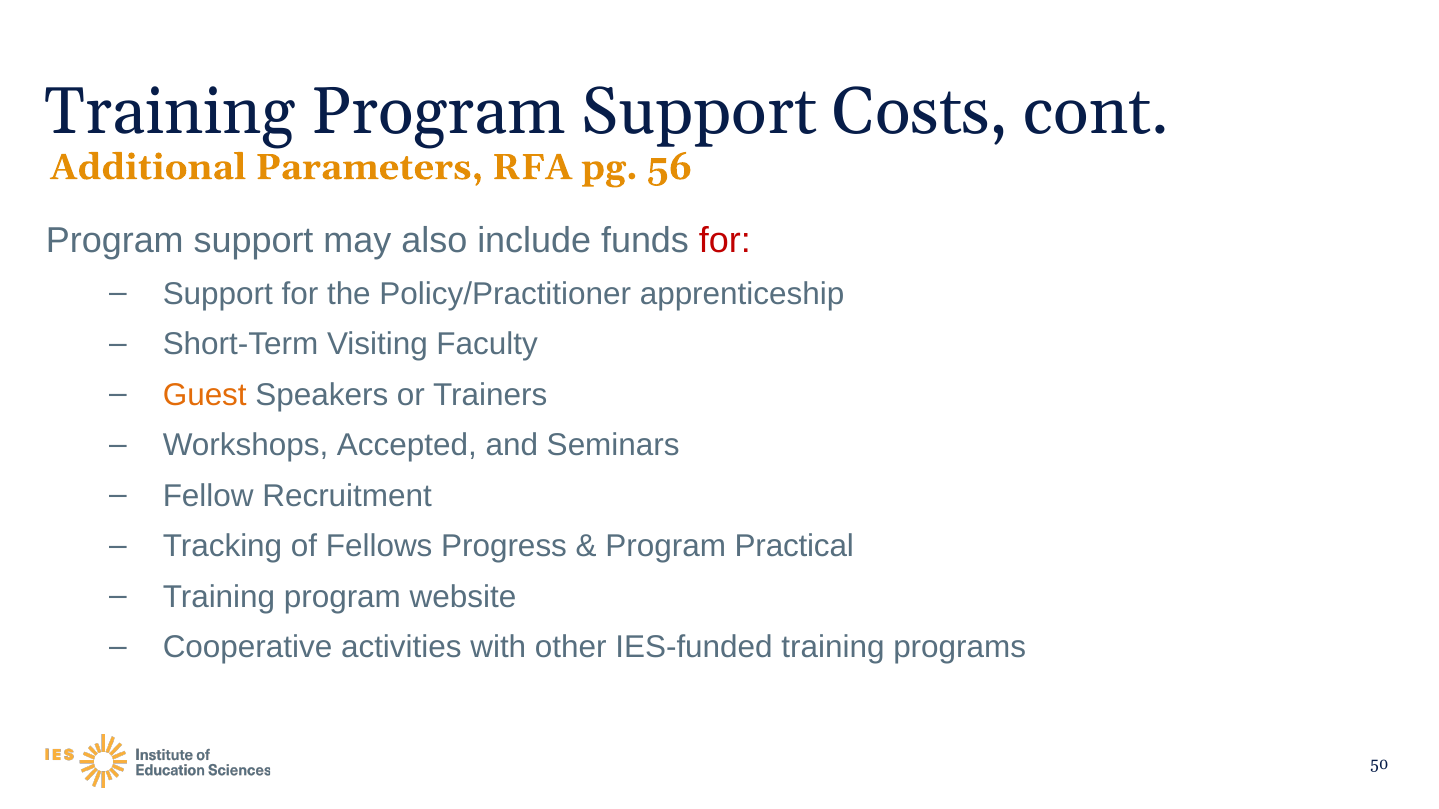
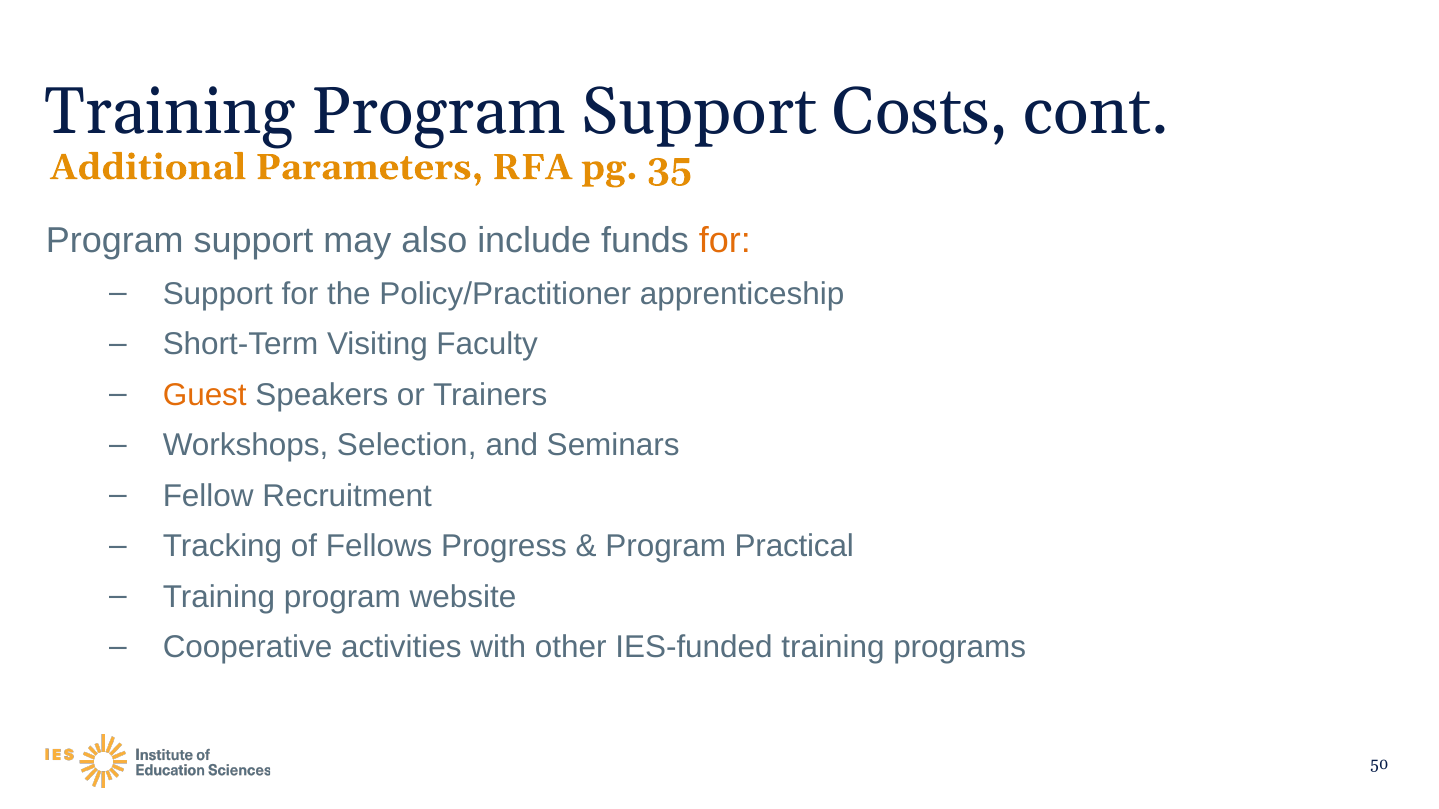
56: 56 -> 35
for at (725, 241) colour: red -> orange
Accepted: Accepted -> Selection
